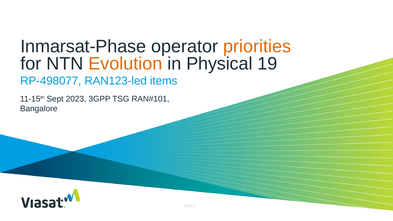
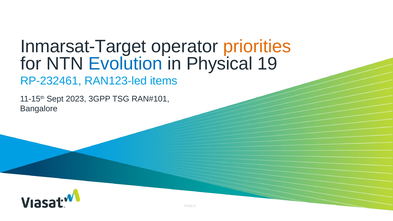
Inmarsat-Phase: Inmarsat-Phase -> Inmarsat-Target
Evolution colour: orange -> blue
RP-498077: RP-498077 -> RP-232461
